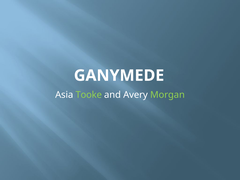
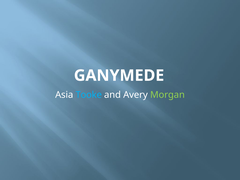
Tooke colour: light green -> light blue
